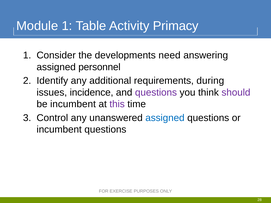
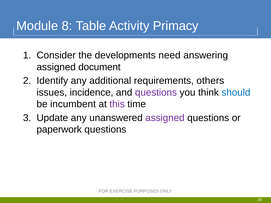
Module 1: 1 -> 8
personnel: personnel -> document
during: during -> others
should colour: purple -> blue
Control: Control -> Update
assigned at (165, 118) colour: blue -> purple
incumbent at (59, 130): incumbent -> paperwork
